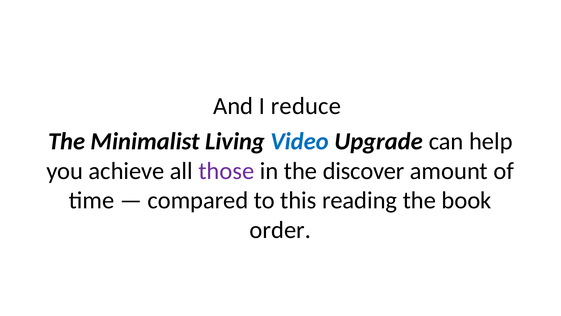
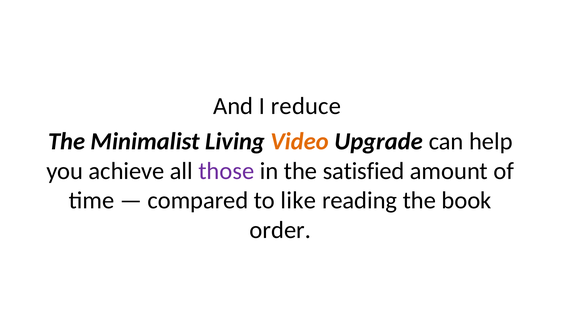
Video colour: blue -> orange
discover: discover -> satisfied
this: this -> like
